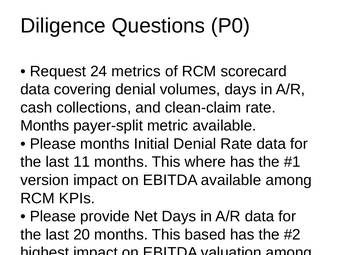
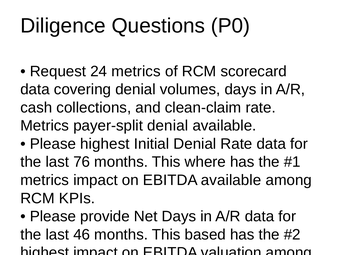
Months at (45, 126): Months -> Metrics
payer-split metric: metric -> denial
Please months: months -> highest
11: 11 -> 76
version at (45, 180): version -> metrics
20: 20 -> 46
